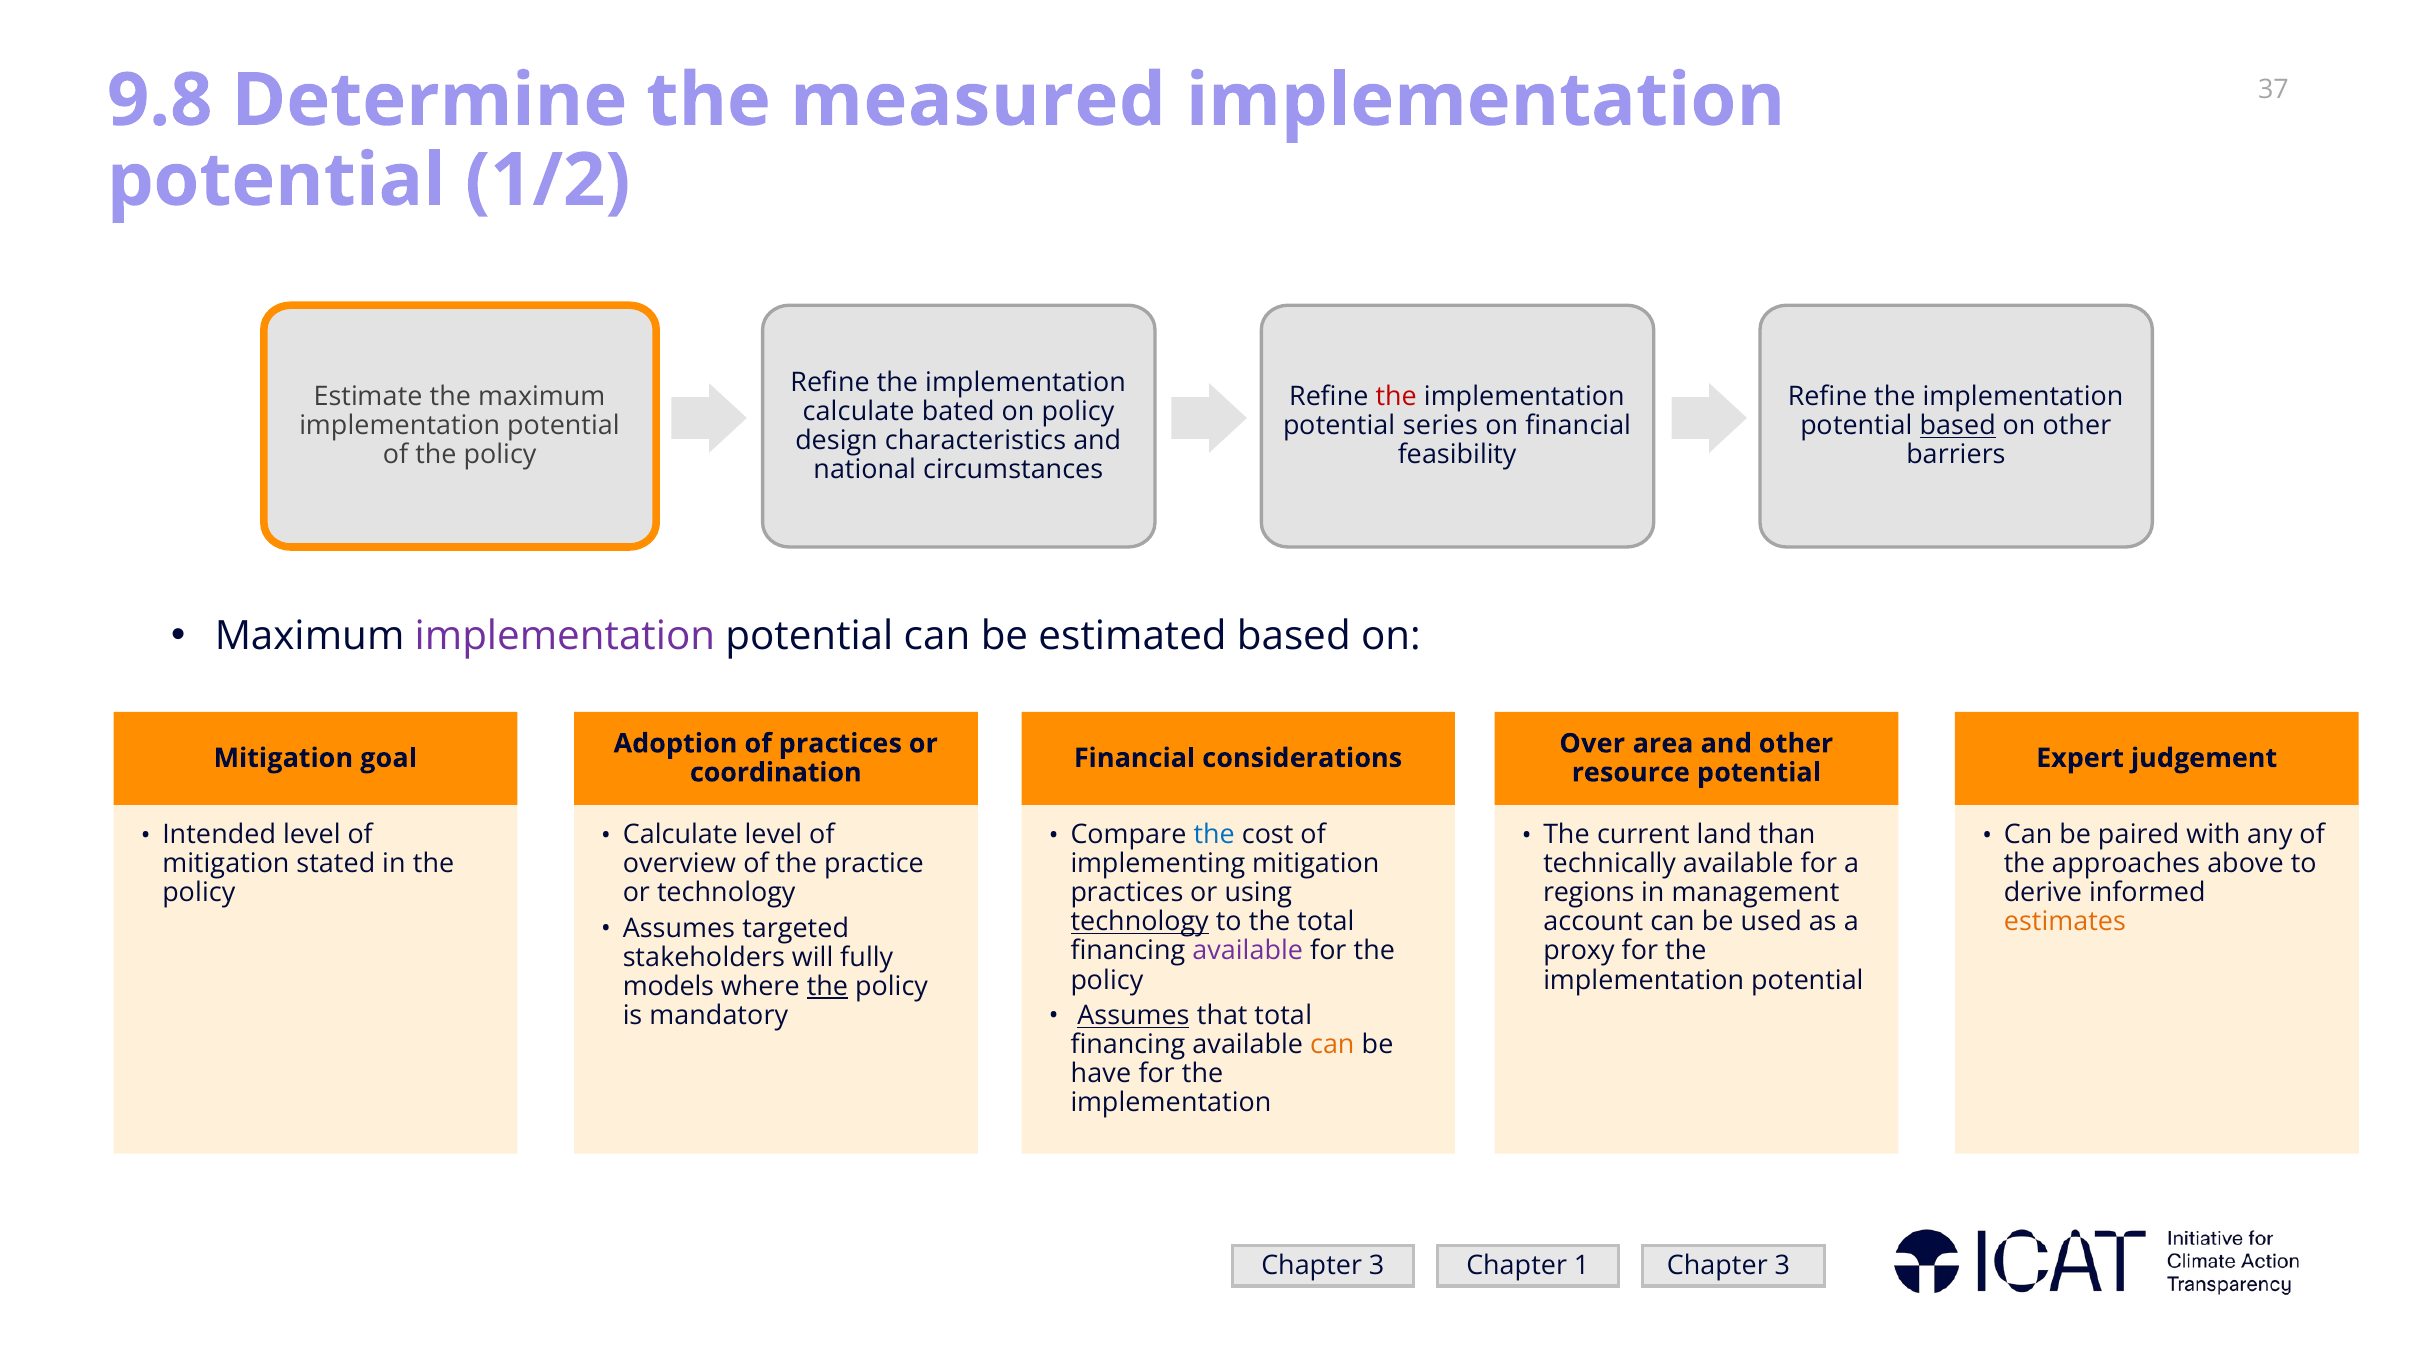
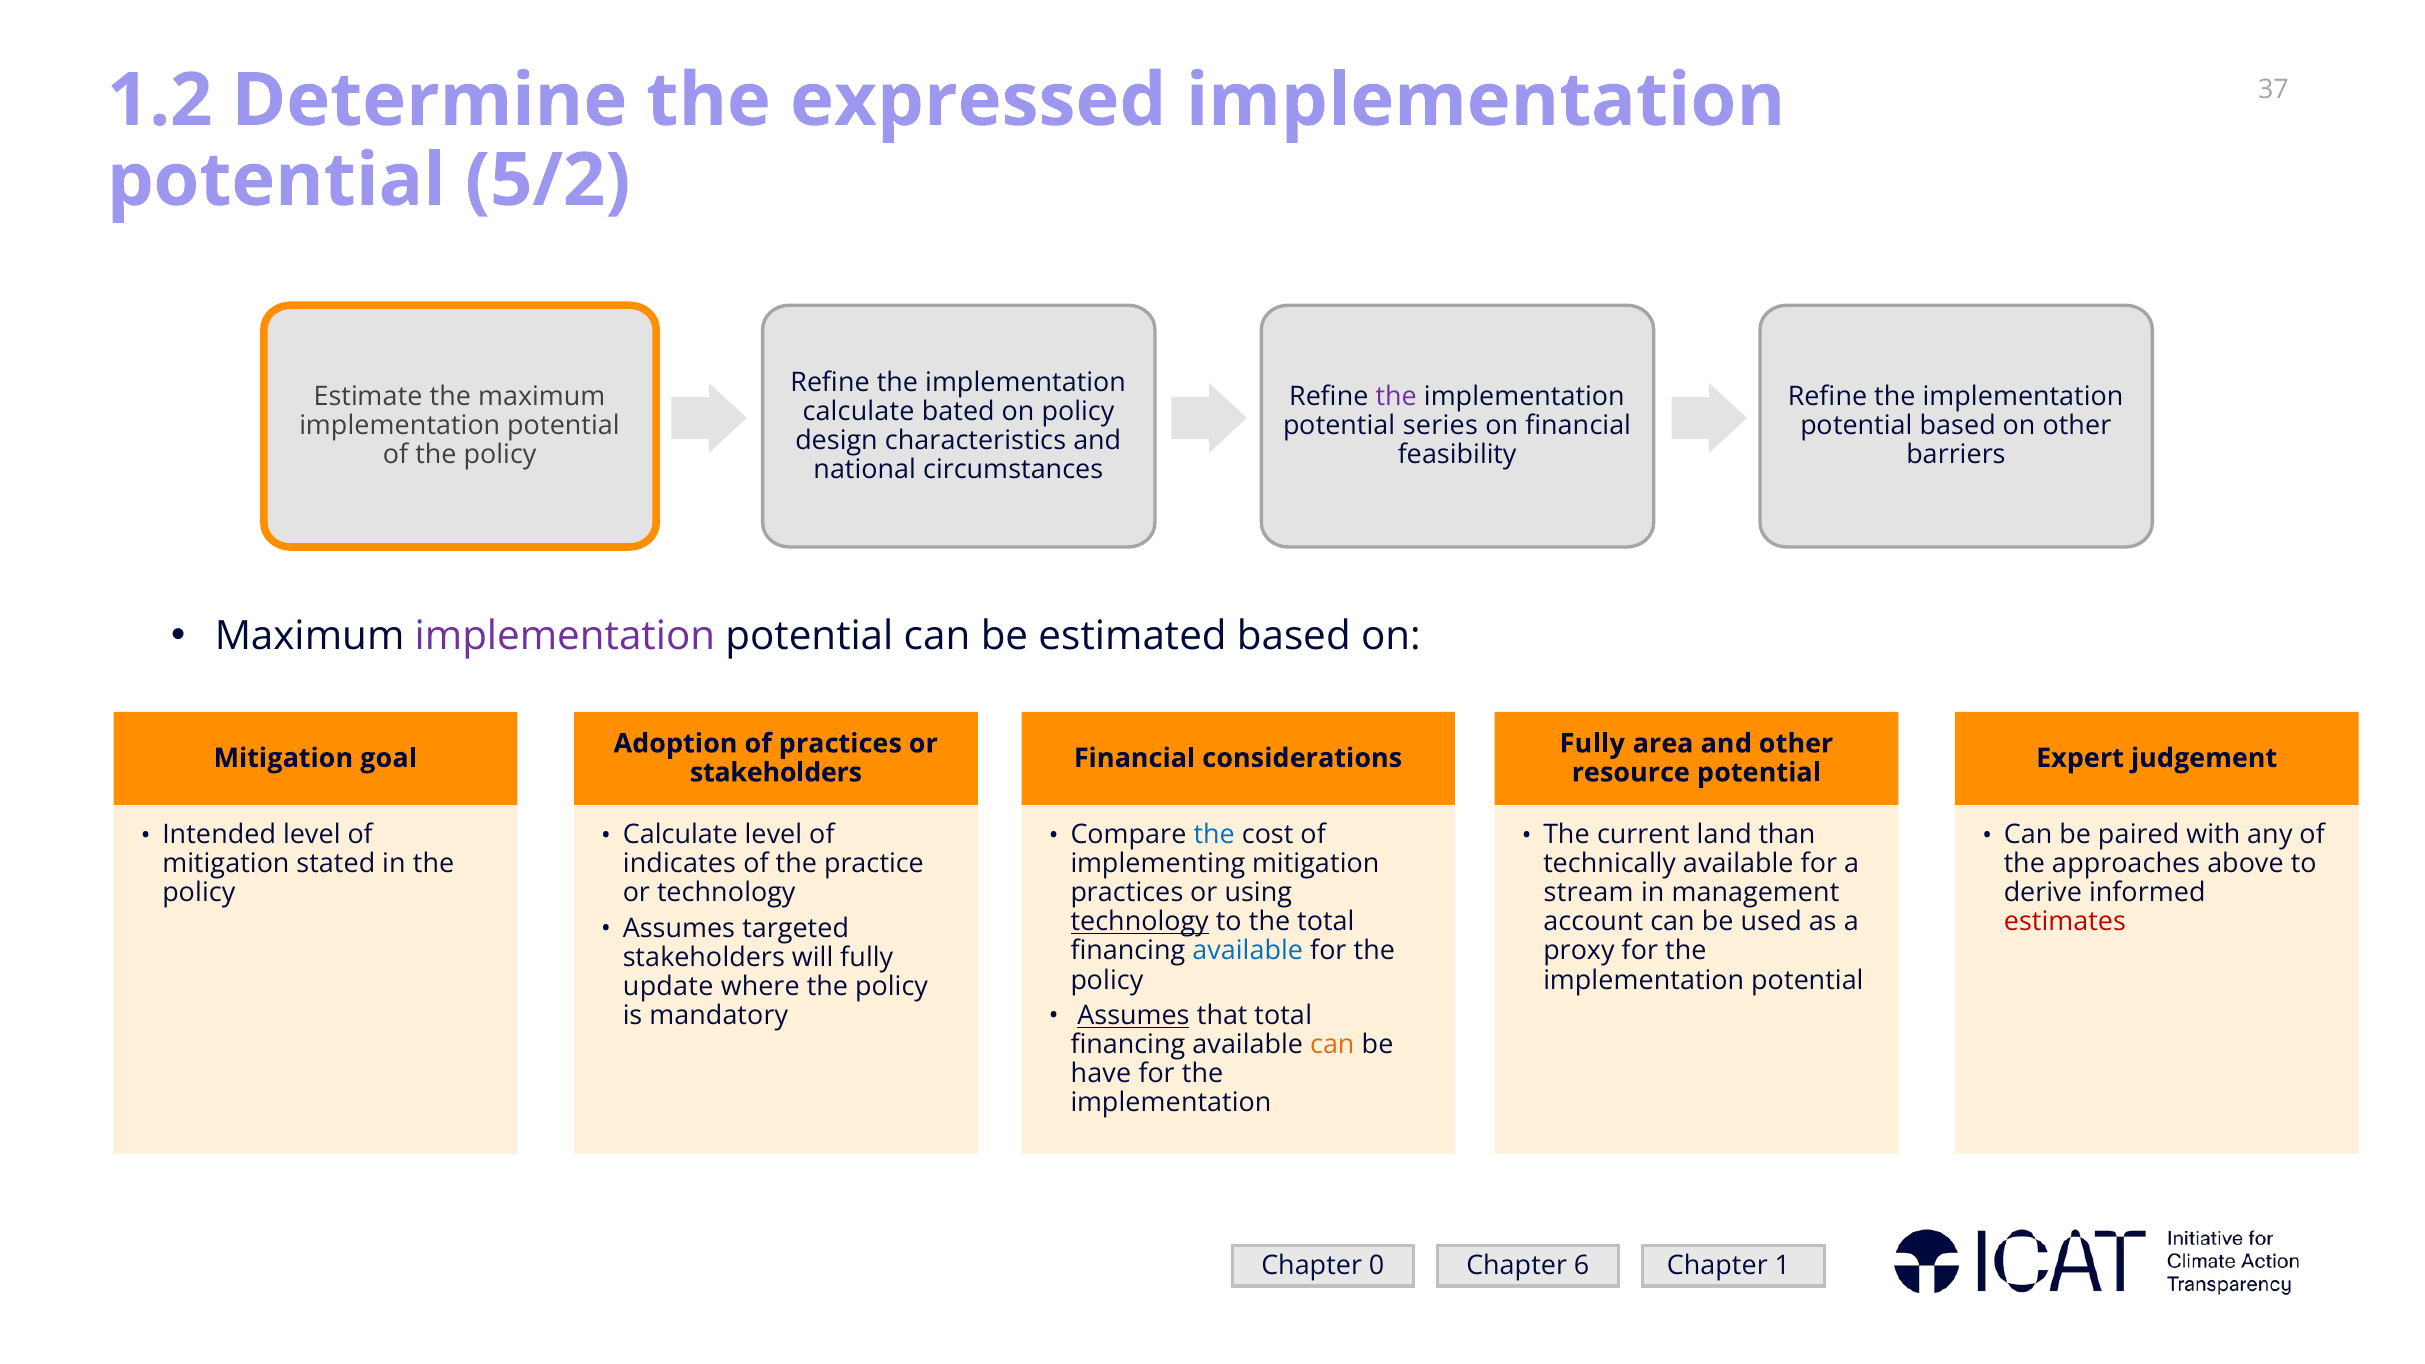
9.8: 9.8 -> 1.2
measured: measured -> expressed
1/2: 1/2 -> 5/2
the at (1396, 397) colour: red -> purple
based at (1958, 426) underline: present -> none
Over at (1592, 744): Over -> Fully
coordination at (776, 773): coordination -> stakeholders
overview: overview -> indicates
regions: regions -> stream
estimates colour: orange -> red
available at (1248, 951) colour: purple -> blue
models: models -> update
the at (827, 987) underline: present -> none
3 at (1377, 1266): 3 -> 0
1: 1 -> 6
3 at (1782, 1266): 3 -> 1
